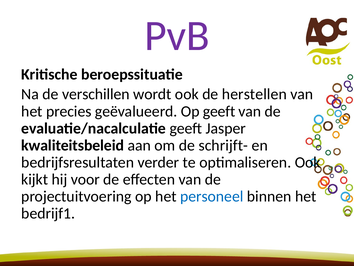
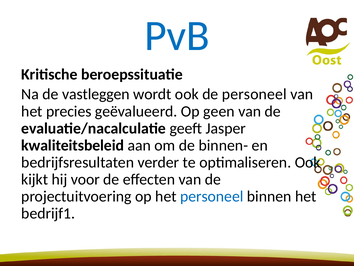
PvB colour: purple -> blue
verschillen: verschillen -> vastleggen
de herstellen: herstellen -> personeel
Op geeft: geeft -> geen
schrijft-: schrijft- -> binnen-
